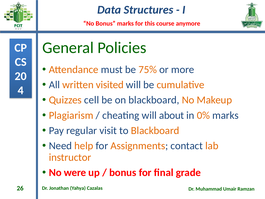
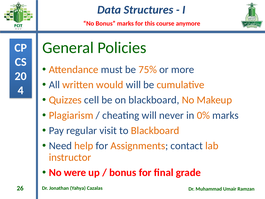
visited: visited -> would
about: about -> never
